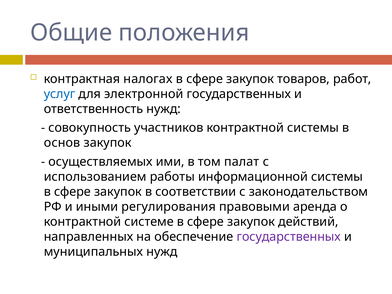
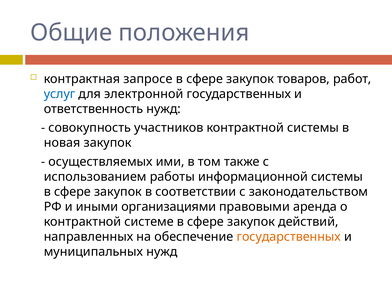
налогах: налогах -> запросе
основ: основ -> новая
палат: палат -> также
регулирования: регулирования -> организациями
государственных at (289, 237) colour: purple -> orange
